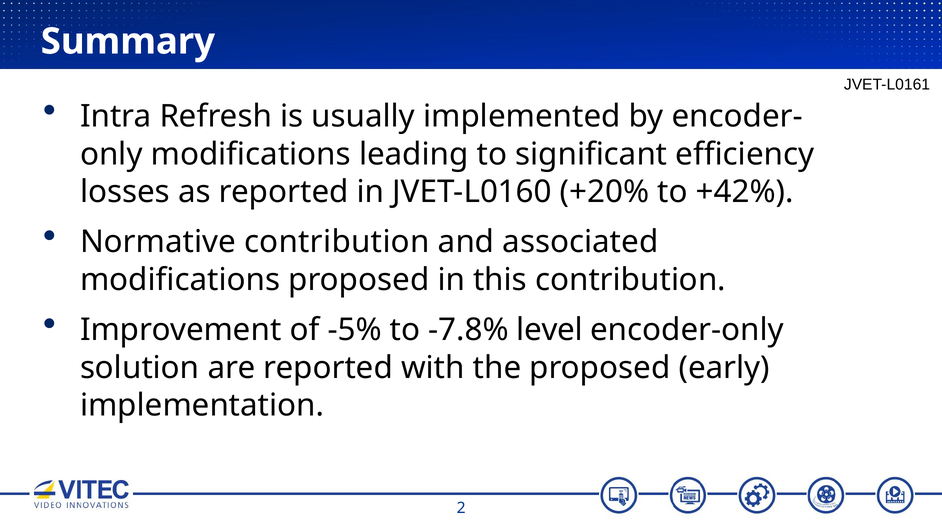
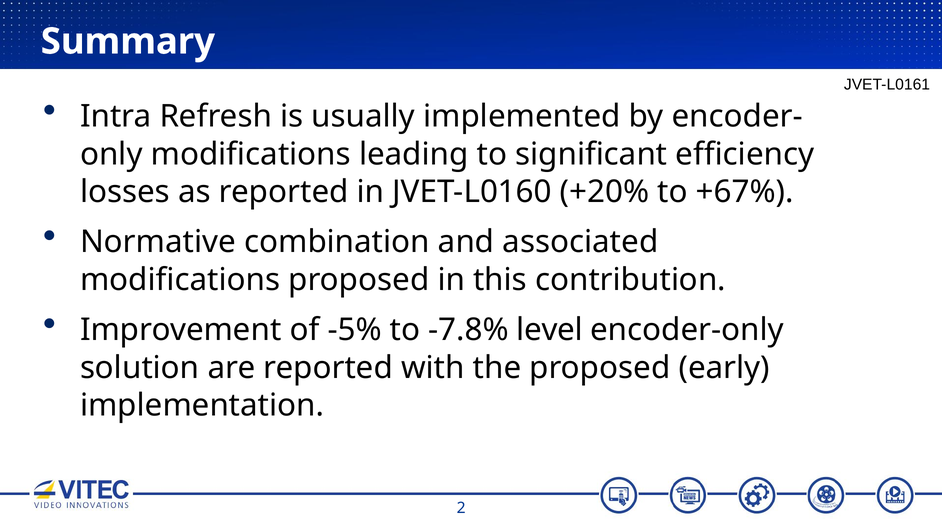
+42%: +42% -> +67%
Normative contribution: contribution -> combination
